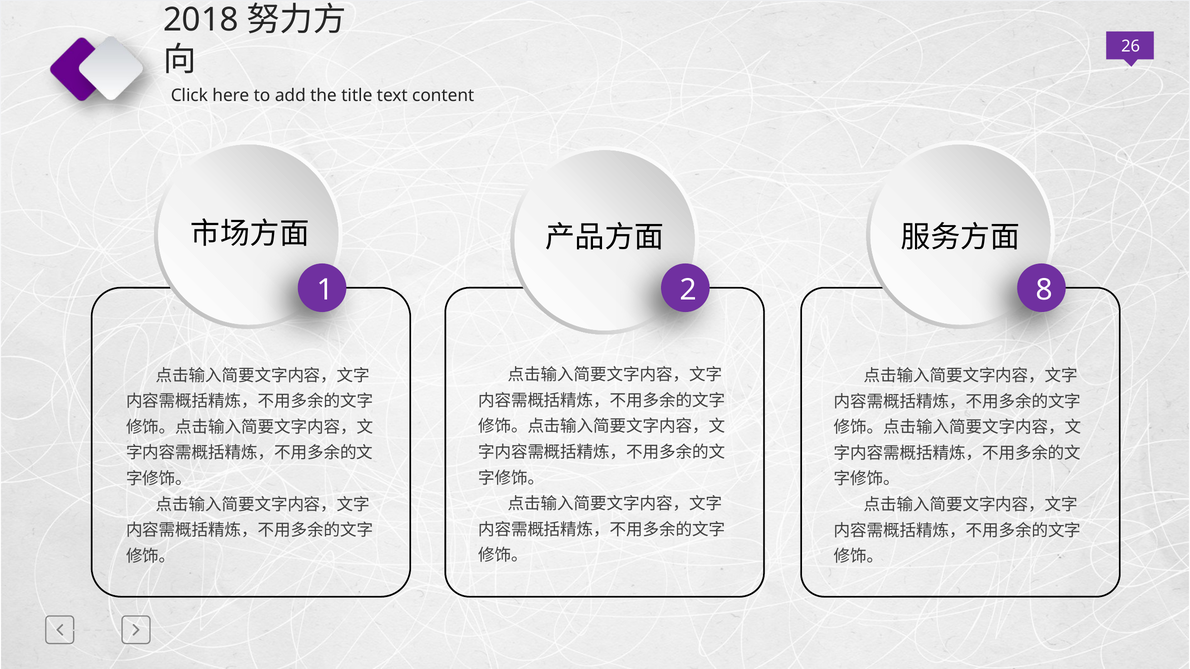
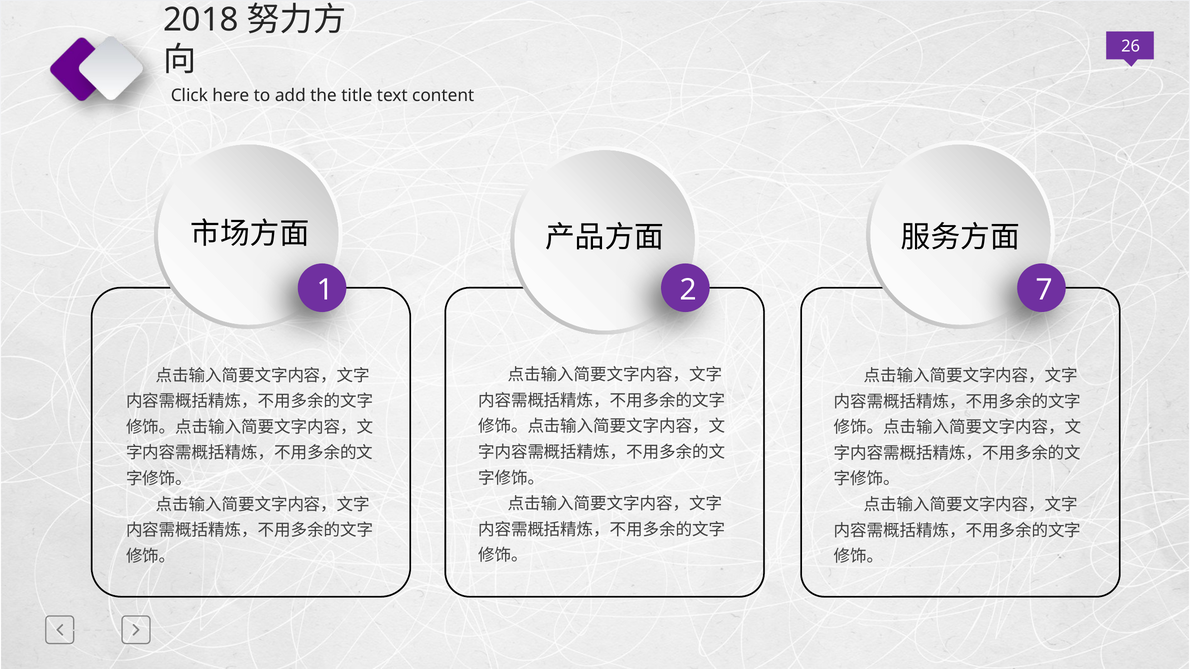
8: 8 -> 7
